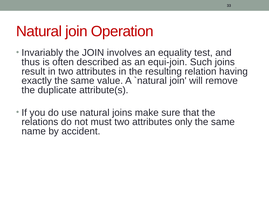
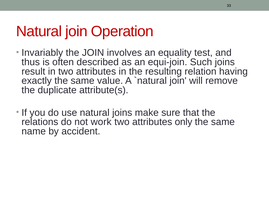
must: must -> work
